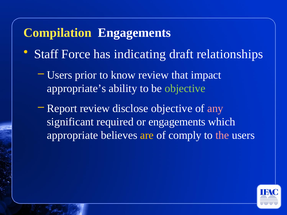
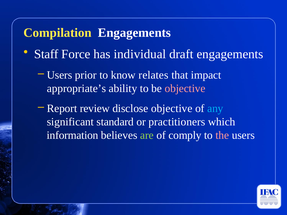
indicating: indicating -> individual
draft relationships: relationships -> engagements
know review: review -> relates
objective at (185, 89) colour: light green -> pink
any colour: pink -> light blue
required: required -> standard
or engagements: engagements -> practitioners
appropriate: appropriate -> information
are colour: yellow -> light green
